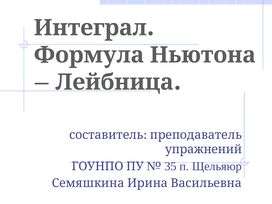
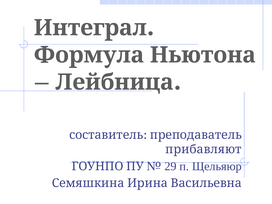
упражнений: упражнений -> прибавляют
35: 35 -> 29
